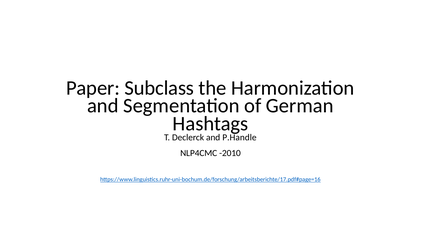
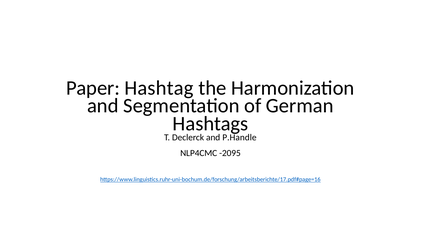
Subclass: Subclass -> Hashtag
-2010: -2010 -> -2095
